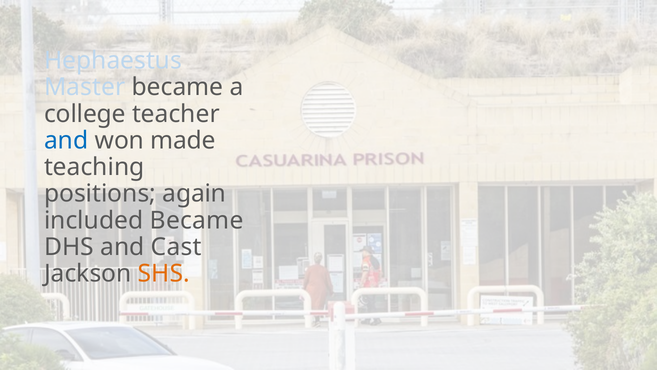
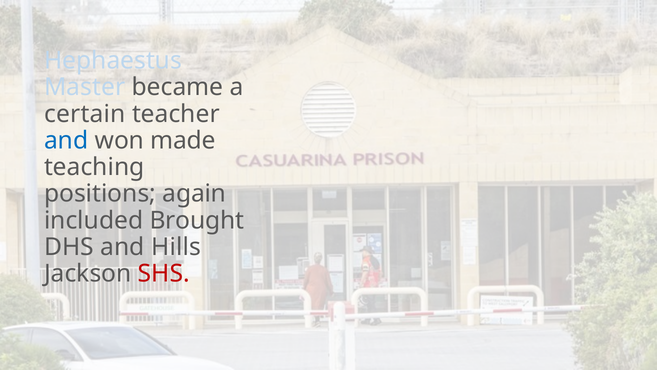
college: college -> certain
included Became: Became -> Brought
Cast: Cast -> Hills
SHS colour: orange -> red
